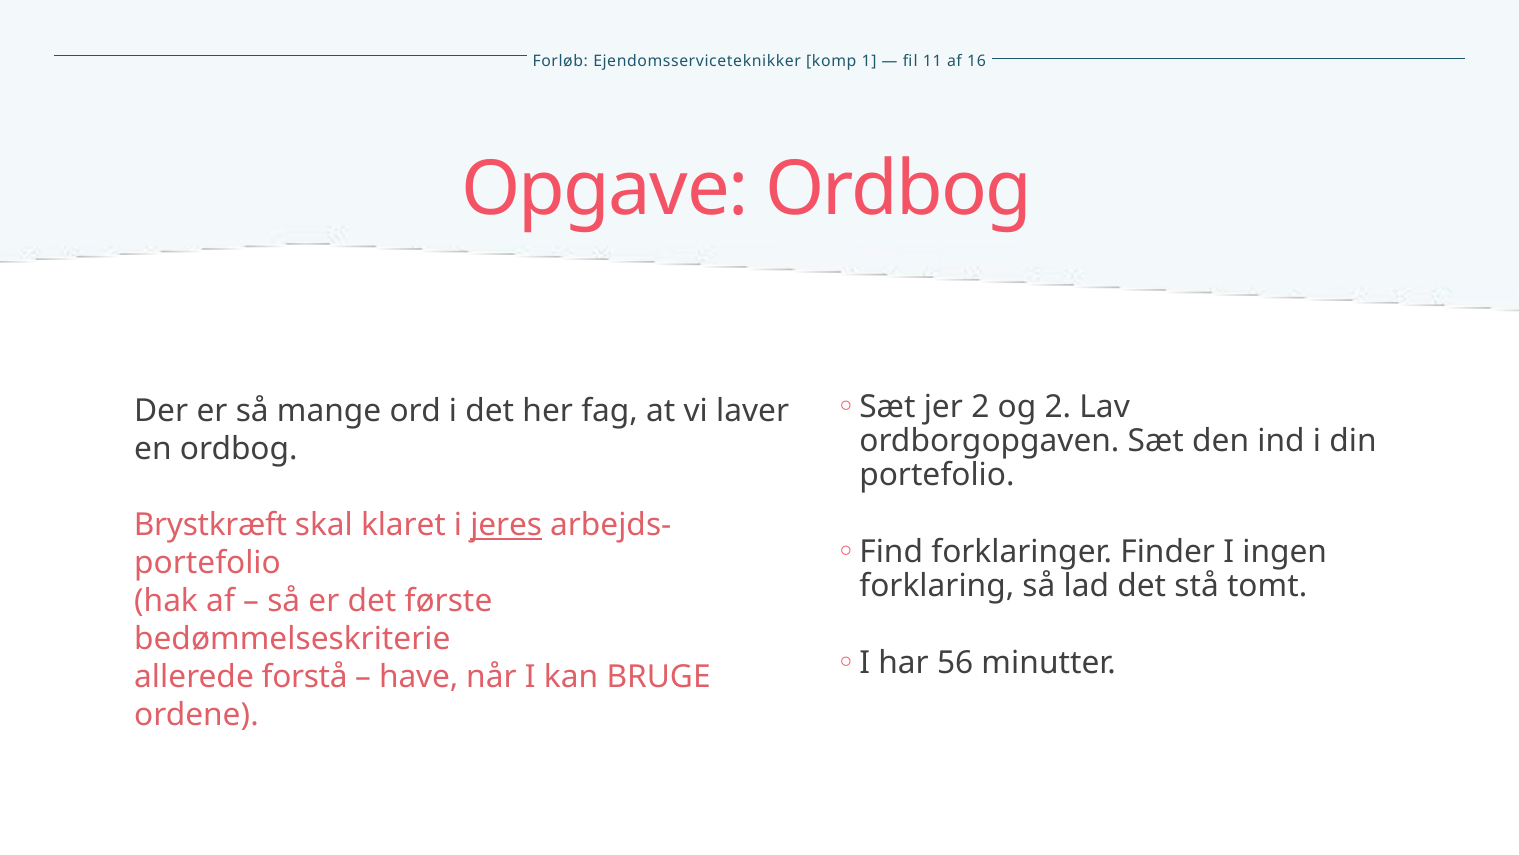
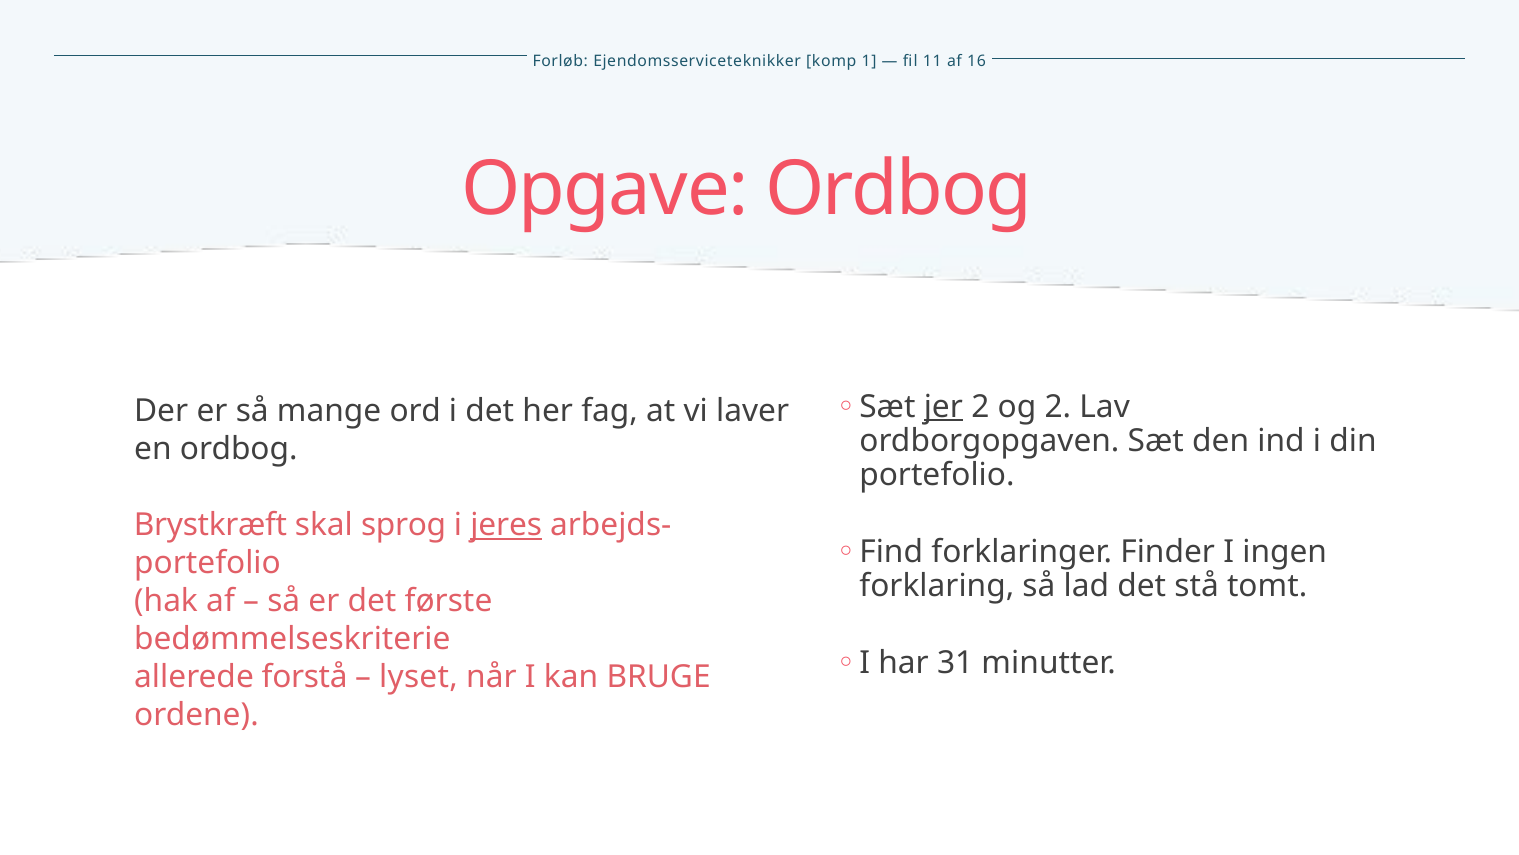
jer underline: none -> present
klaret: klaret -> sprog
56: 56 -> 31
have: have -> lyset
